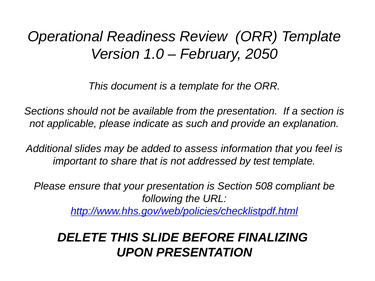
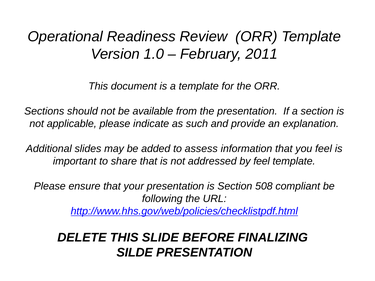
2050: 2050 -> 2011
by test: test -> feel
UPON: UPON -> SILDE
